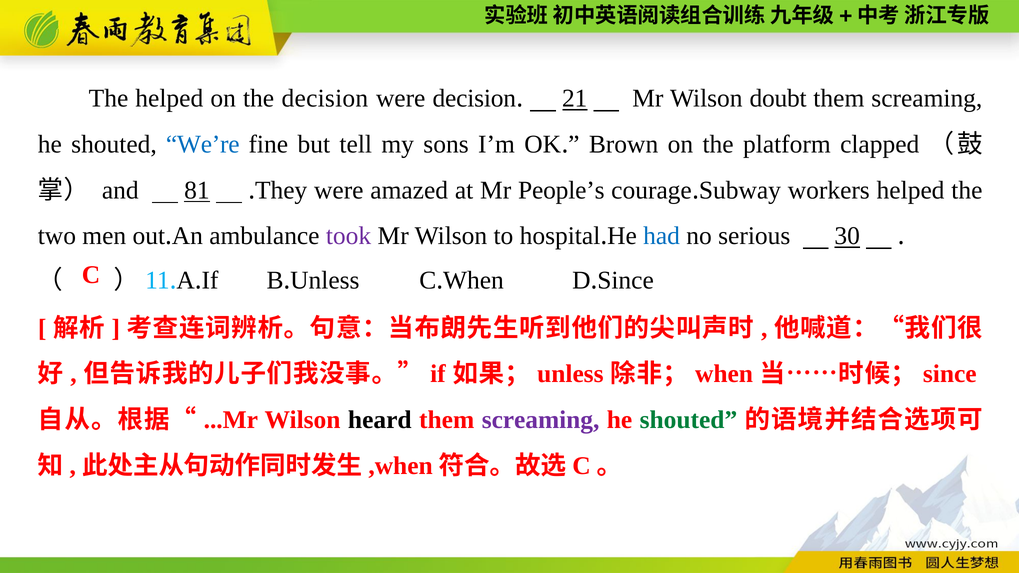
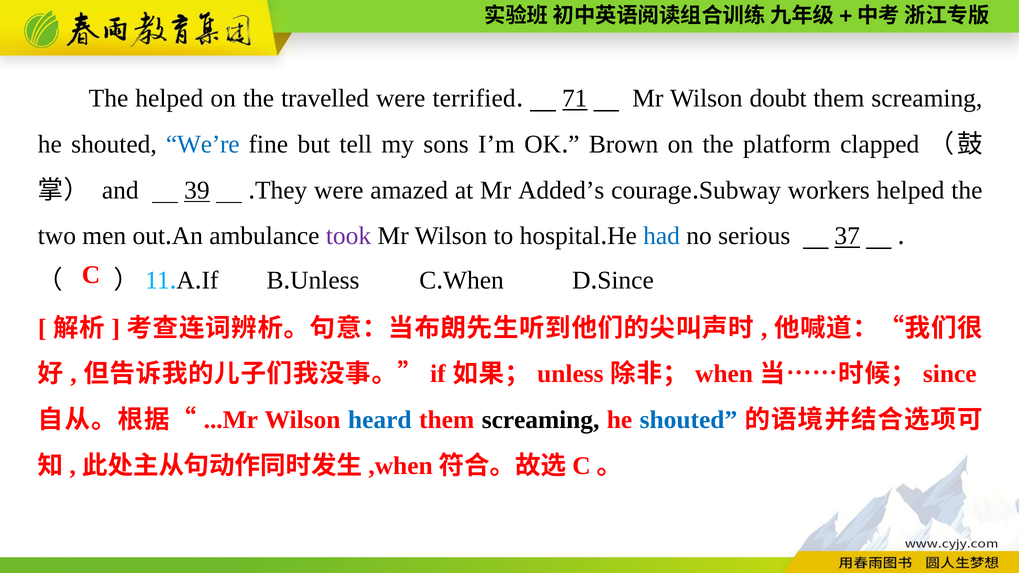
the decision: decision -> travelled
were decision: decision -> terrified
21: 21 -> 71
81: 81 -> 39
People’s: People’s -> Added’s
30: 30 -> 37
heard colour: black -> blue
screaming at (541, 420) colour: purple -> black
shouted at (688, 420) colour: green -> blue
